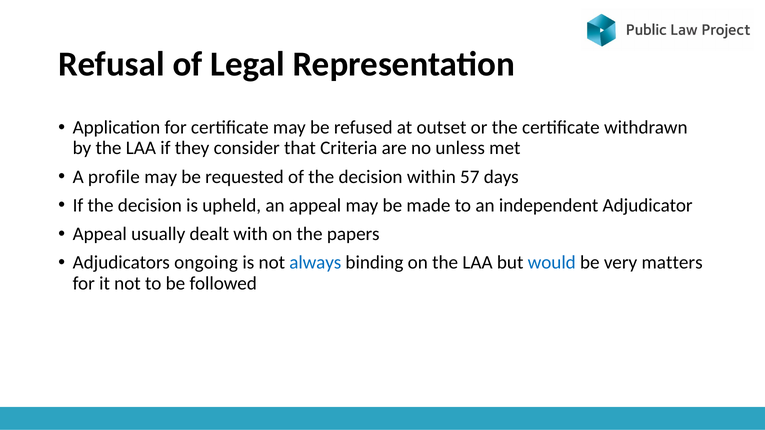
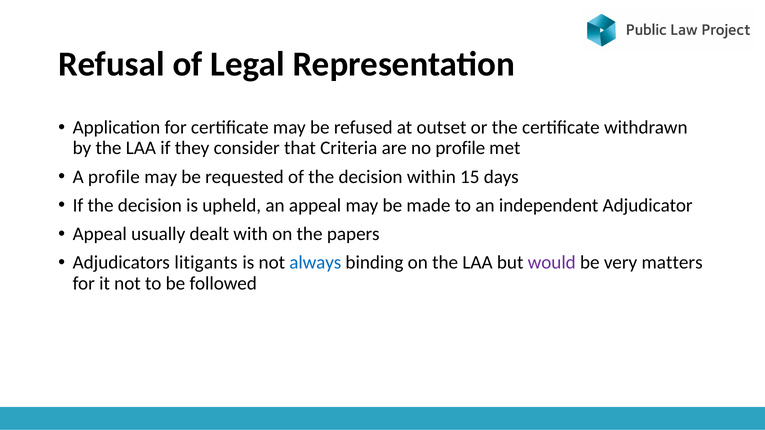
no unless: unless -> profile
57: 57 -> 15
ongoing: ongoing -> litigants
would colour: blue -> purple
